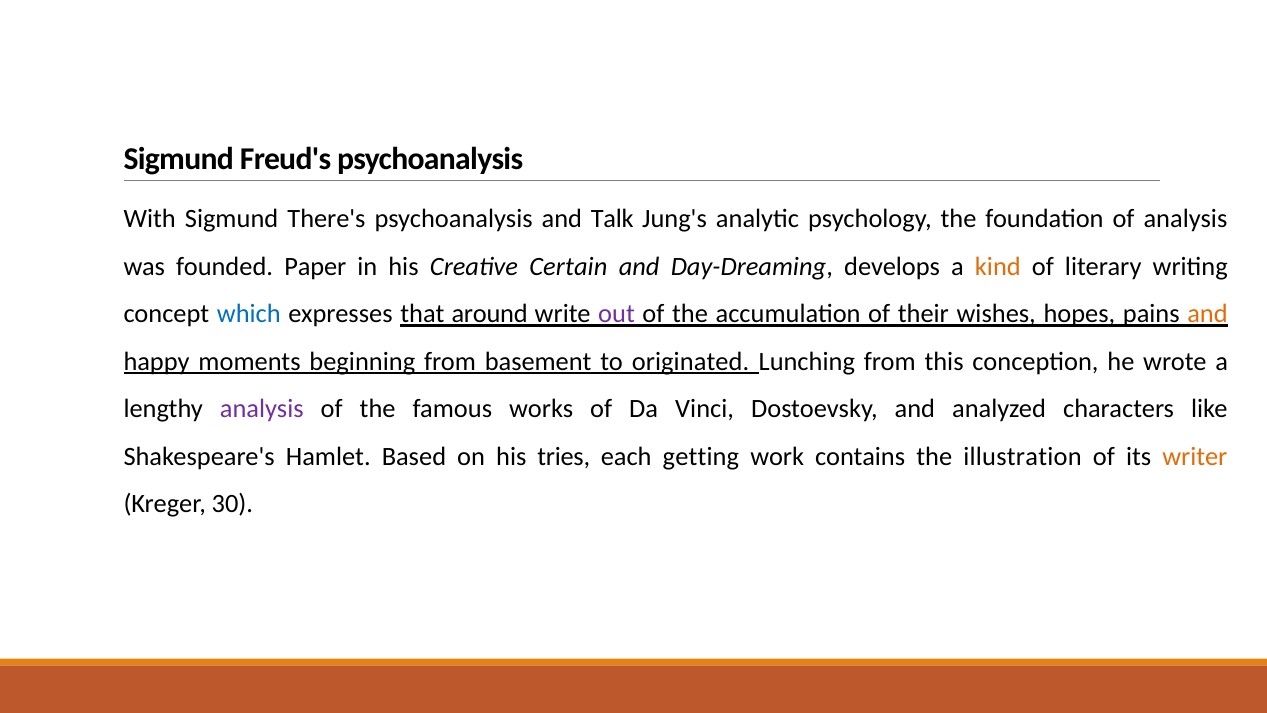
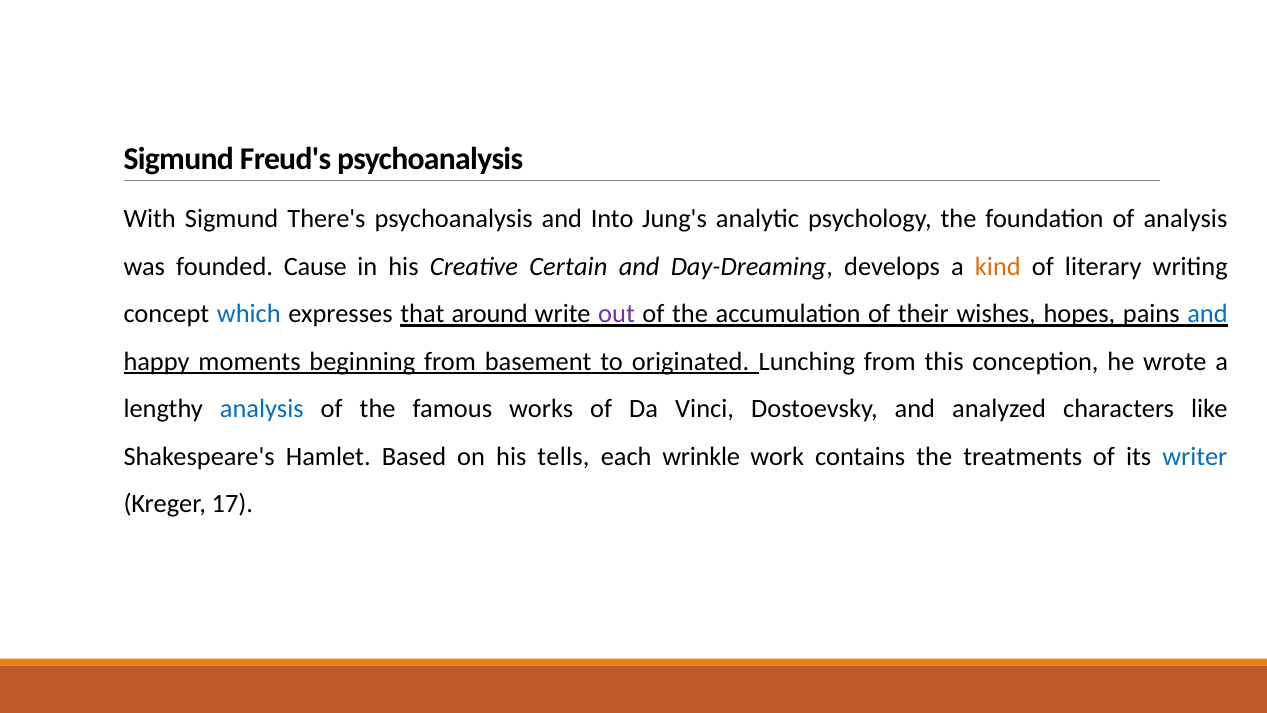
Talk: Talk -> Into
Paper: Paper -> Cause
and at (1208, 314) colour: orange -> blue
analysis at (262, 409) colour: purple -> blue
tries: tries -> tells
getting: getting -> wrinkle
illustration: illustration -> treatments
writer colour: orange -> blue
30: 30 -> 17
